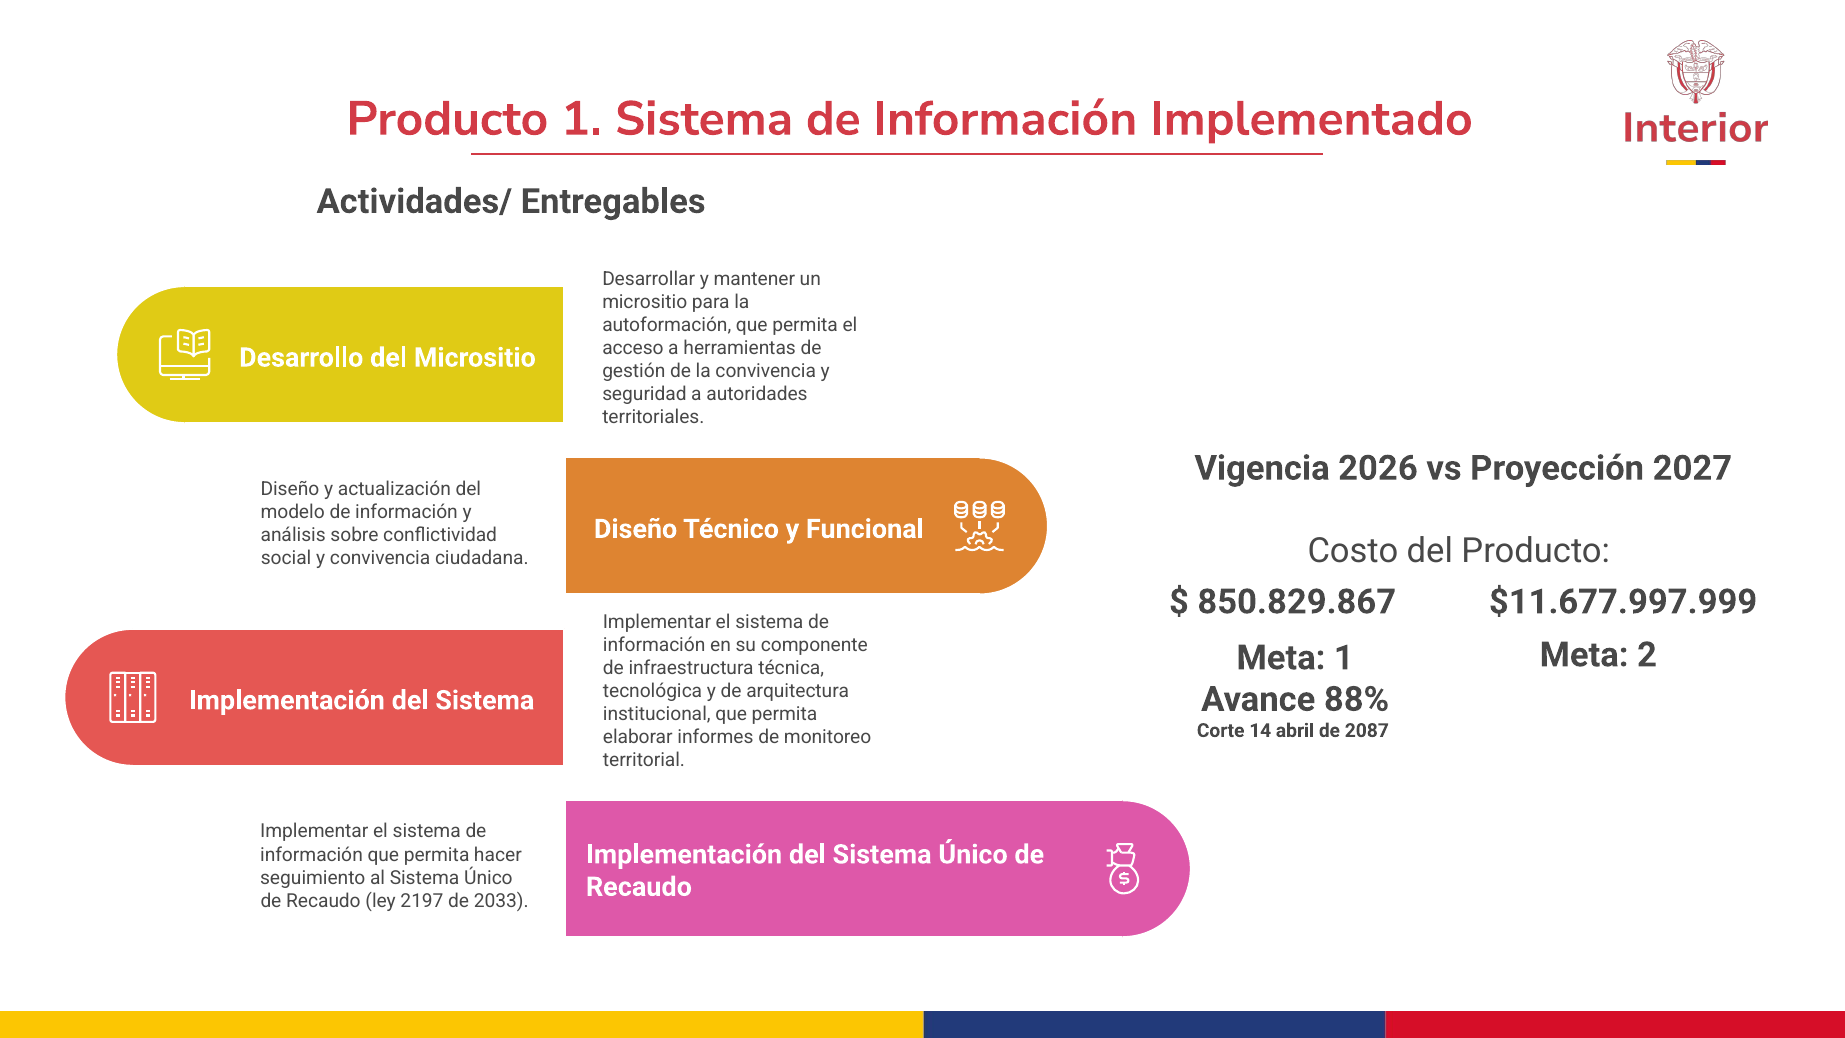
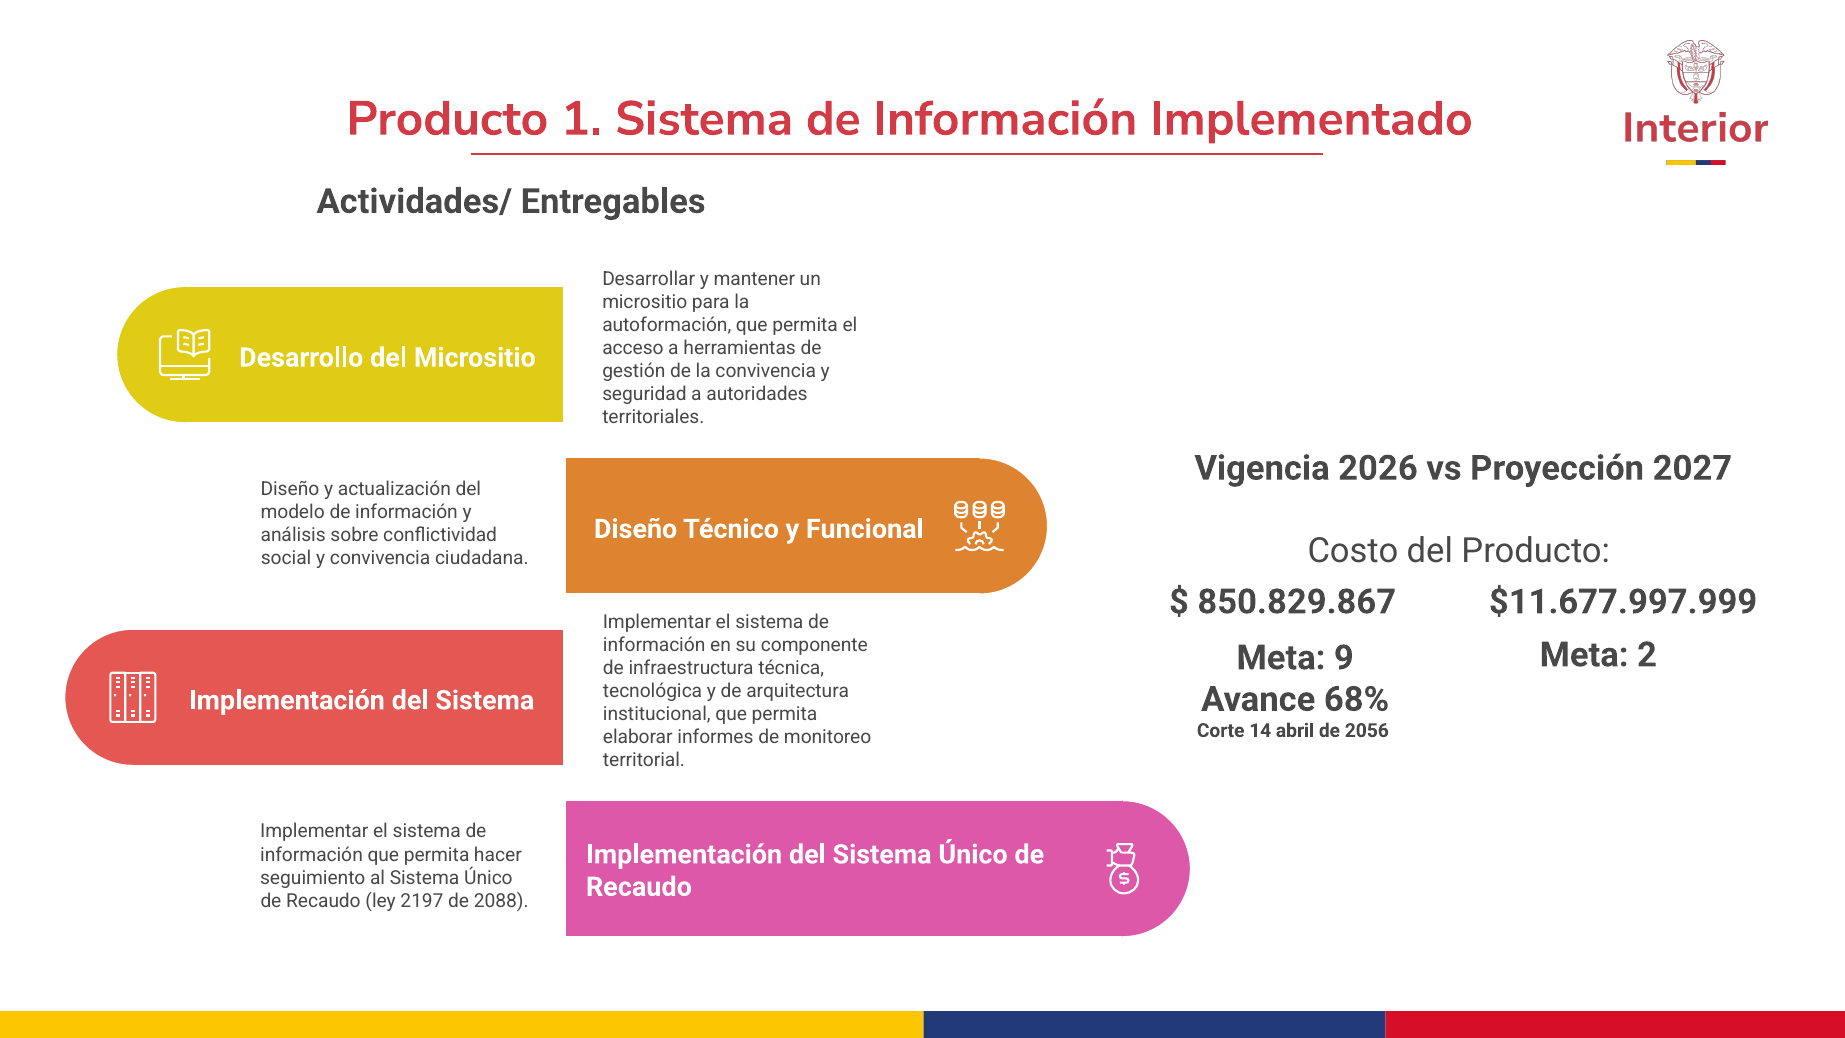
Meta 1: 1 -> 9
88%: 88% -> 68%
2087: 2087 -> 2056
2033: 2033 -> 2088
